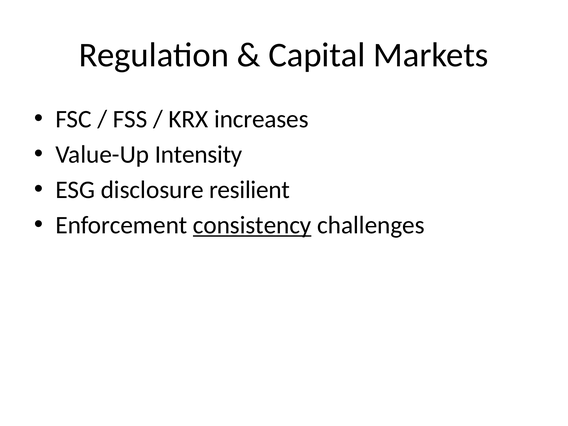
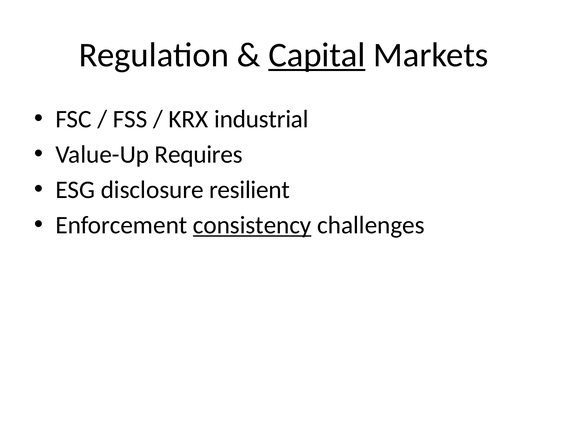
Capital underline: none -> present
increases: increases -> industrial
Intensity: Intensity -> Requires
